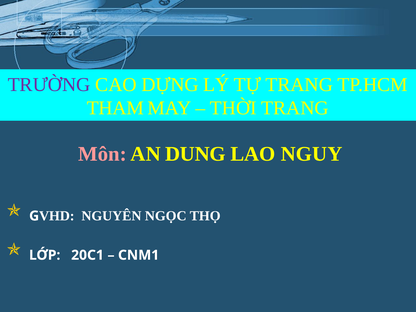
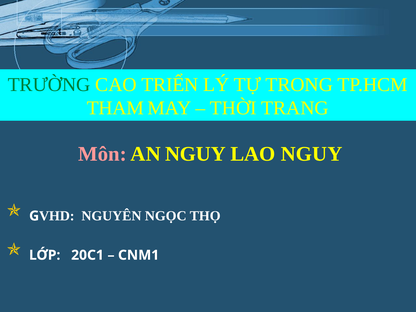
TRƯỜNG colour: purple -> green
DỰNG: DỰNG -> TRIỂN
TỰ TRANG: TRANG -> TRONG
AN DUNG: DUNG -> NGUY
